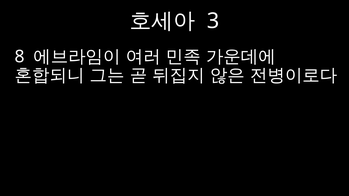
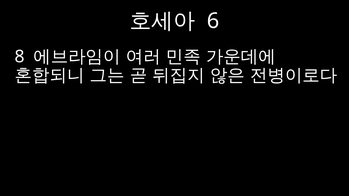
3: 3 -> 6
